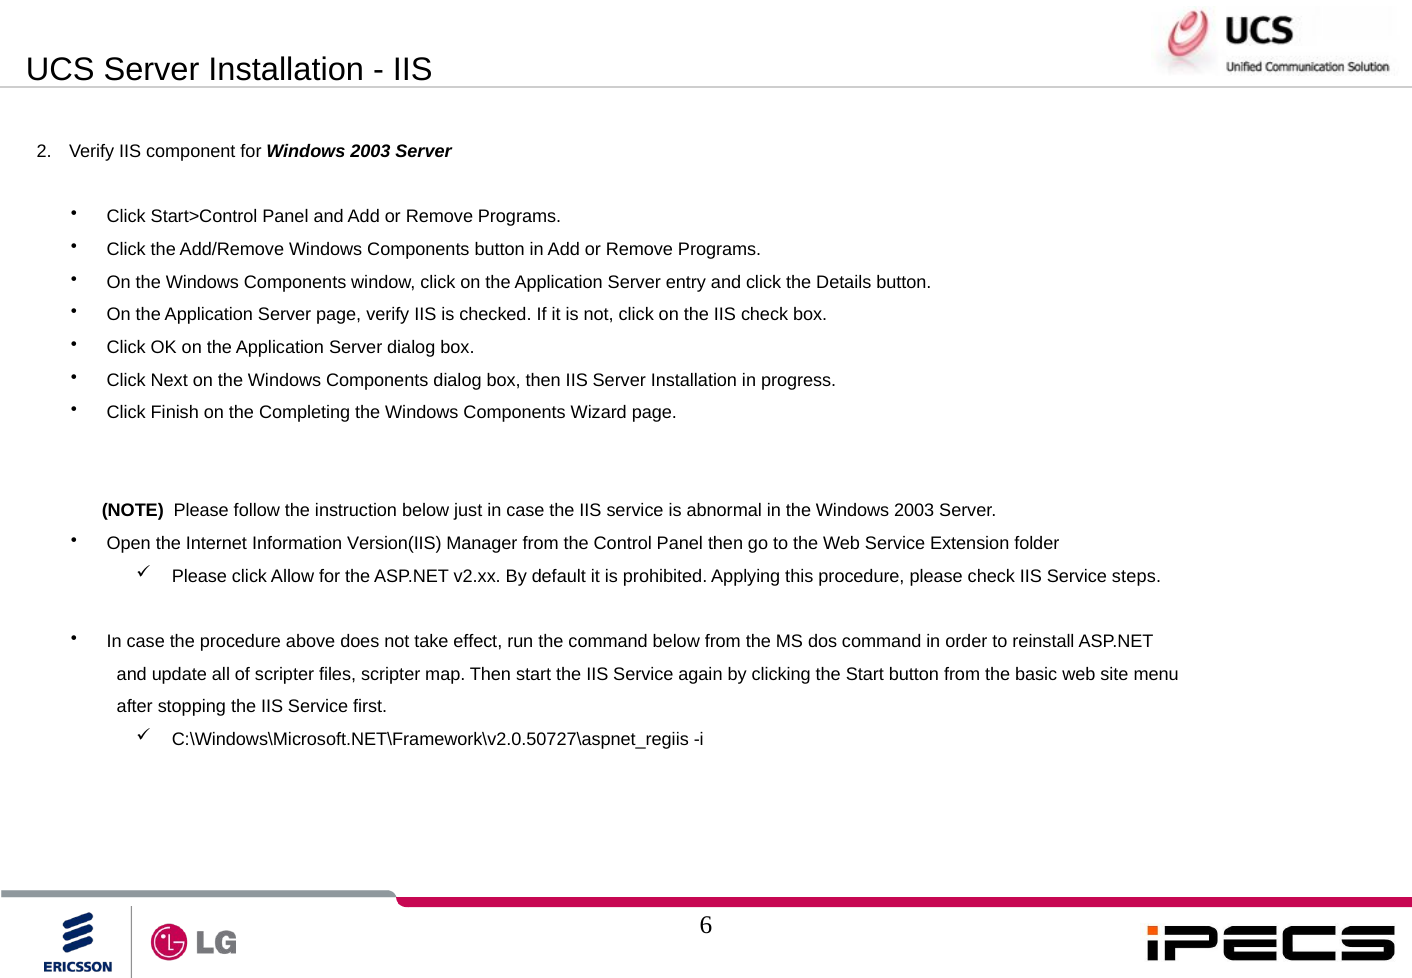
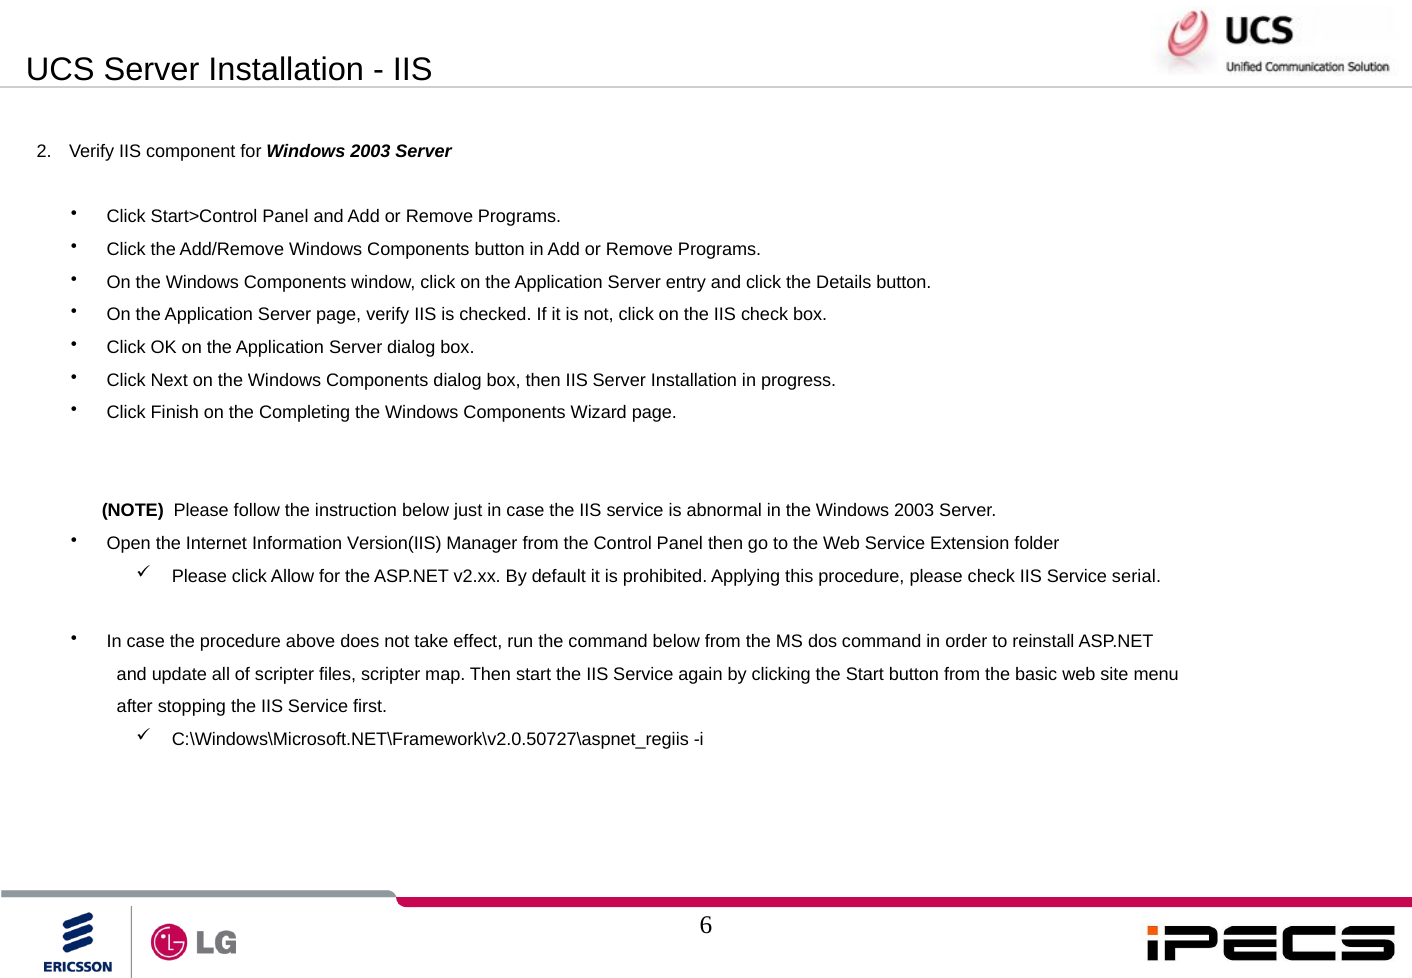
steps: steps -> serial
